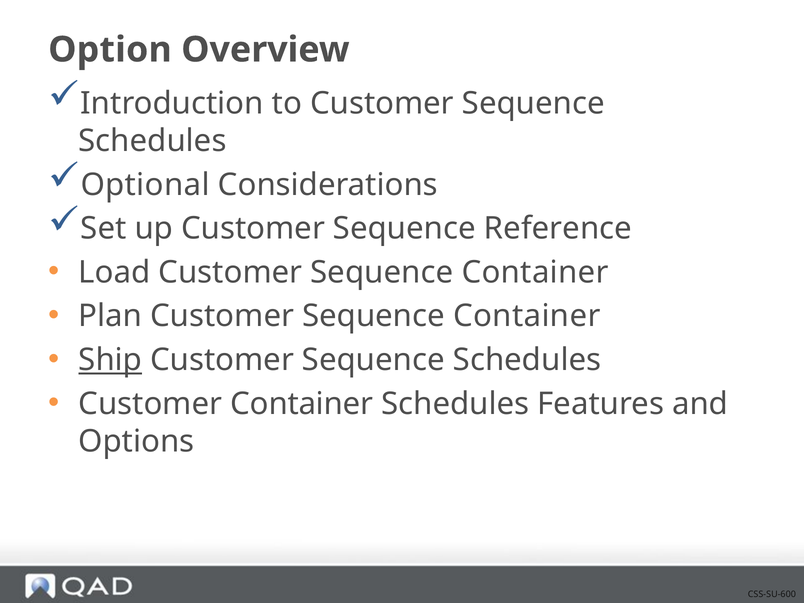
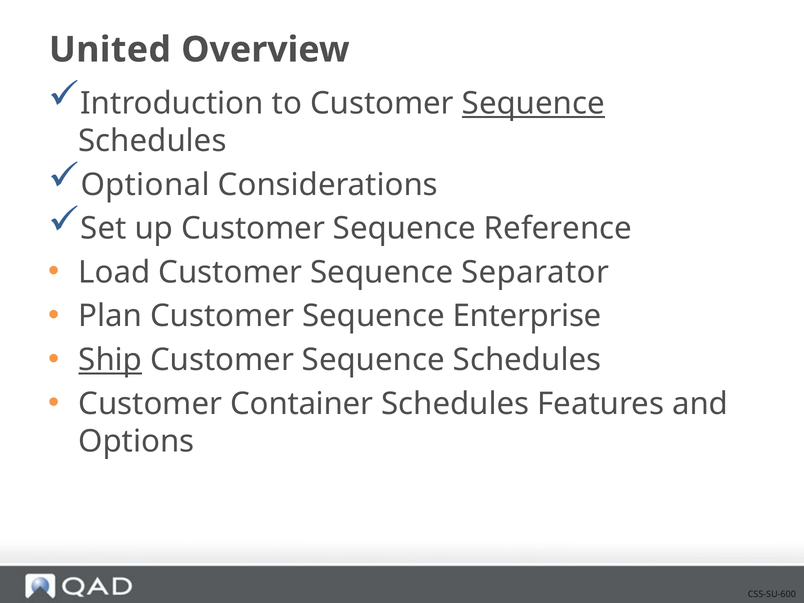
Option: Option -> United
Sequence at (533, 103) underline: none -> present
Load Customer Sequence Container: Container -> Separator
Plan Customer Sequence Container: Container -> Enterprise
